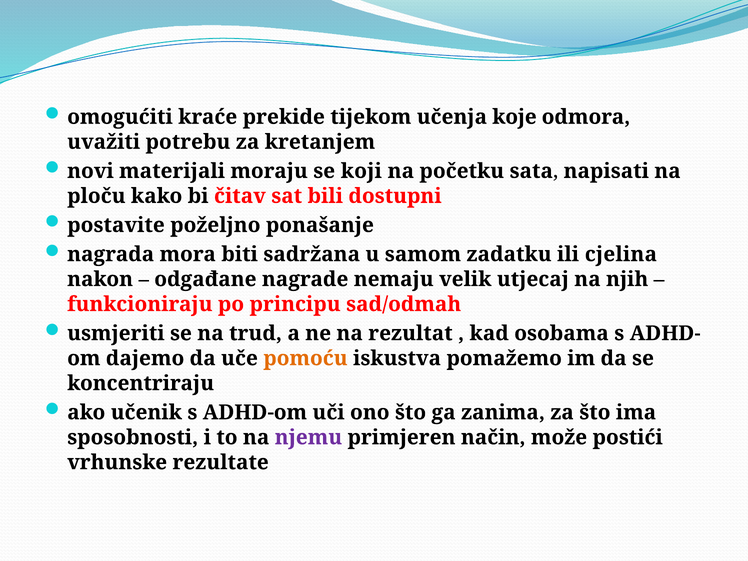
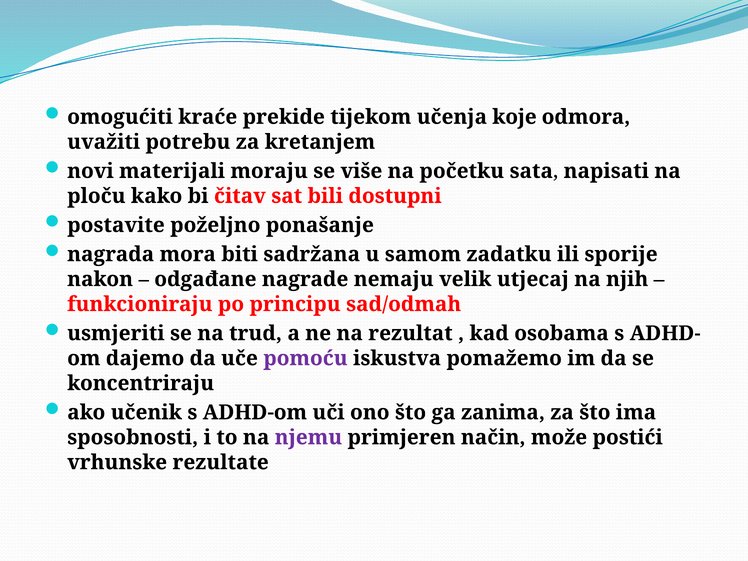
koji: koji -> više
cjelina: cjelina -> sporije
pomoću colour: orange -> purple
